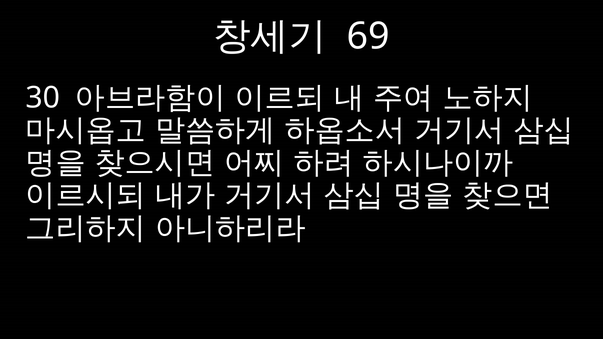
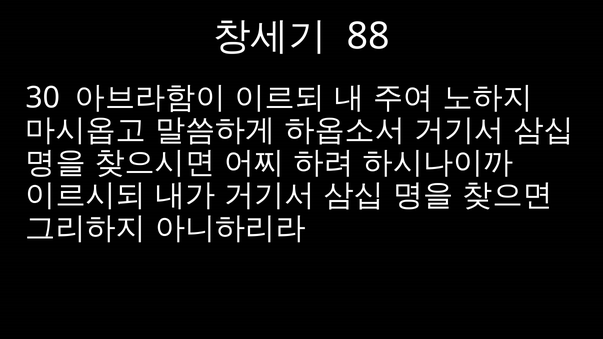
69: 69 -> 88
